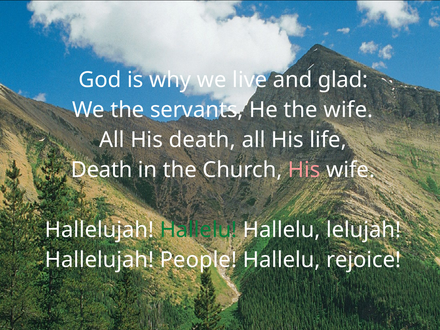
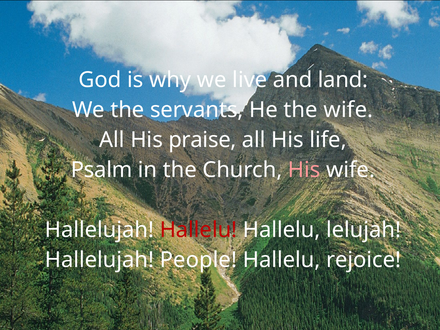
glad: glad -> land
His death: death -> praise
Death at (102, 170): Death -> Psalm
Hallelu at (198, 230) colour: green -> red
